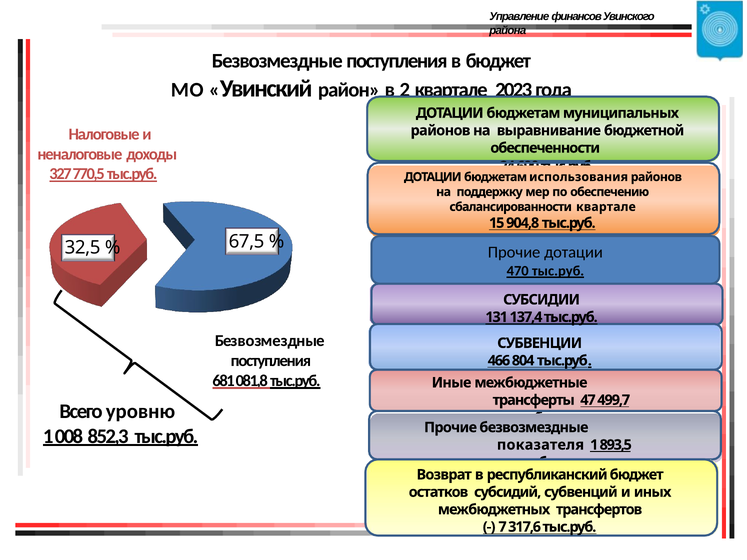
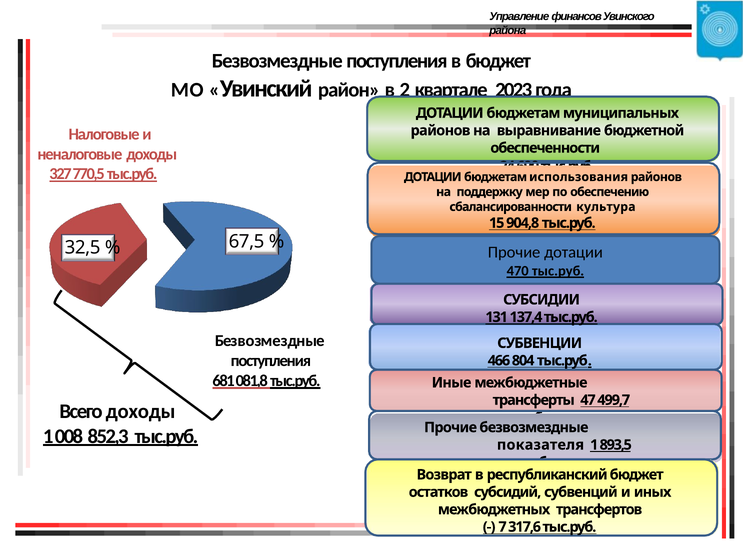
сбалансированности квартале: квартале -> культура
Всего уровню: уровню -> доходы
